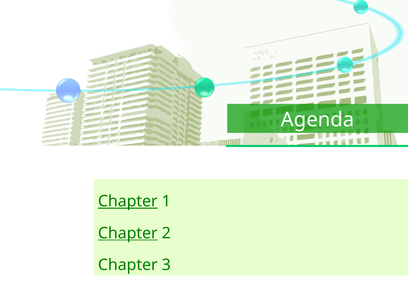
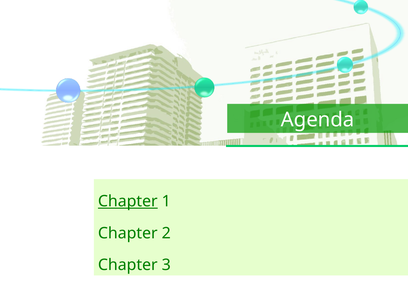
Chapter at (128, 233) underline: present -> none
